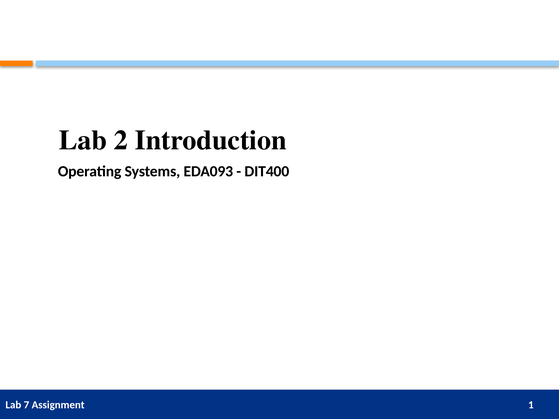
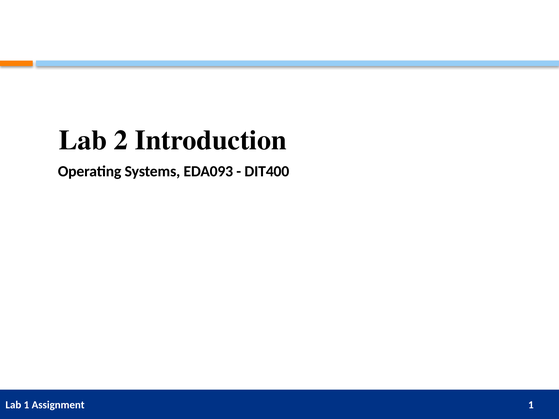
Lab 7: 7 -> 1
